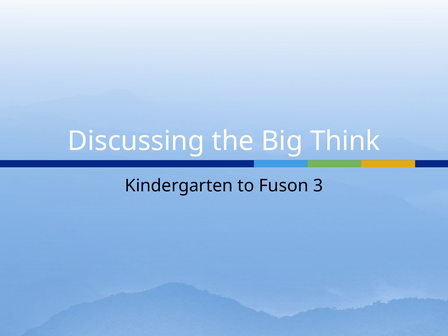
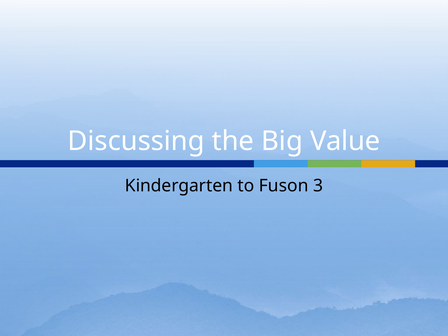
Think: Think -> Value
